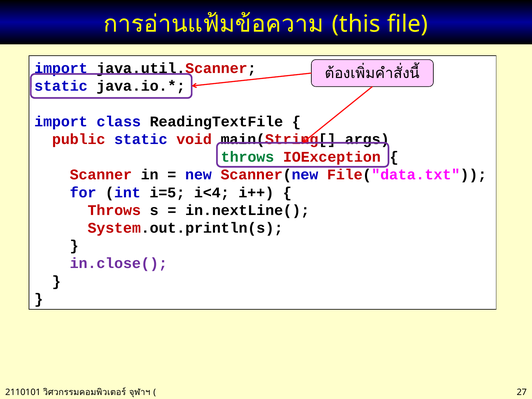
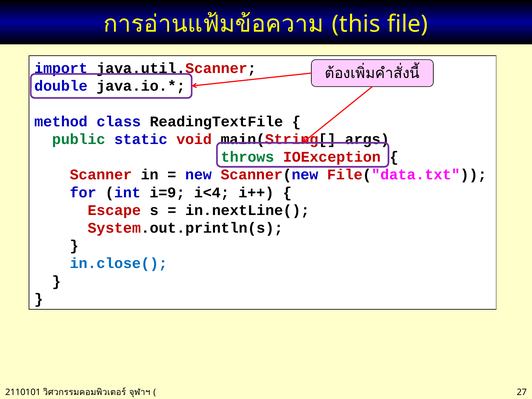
static at (61, 86): static -> double
import at (61, 122): import -> method
public colour: red -> green
i=5: i=5 -> i=9
Throws at (114, 210): Throws -> Escape
in.close( colour: purple -> blue
